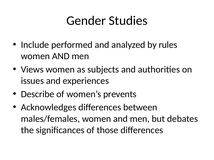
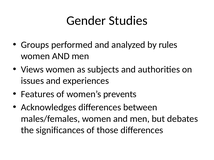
Include: Include -> Groups
Describe: Describe -> Features
